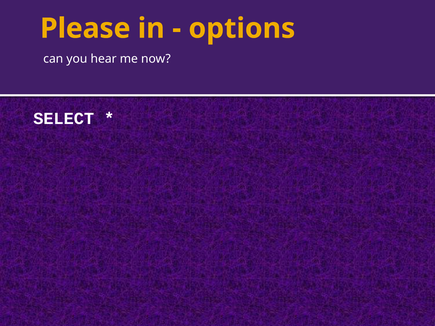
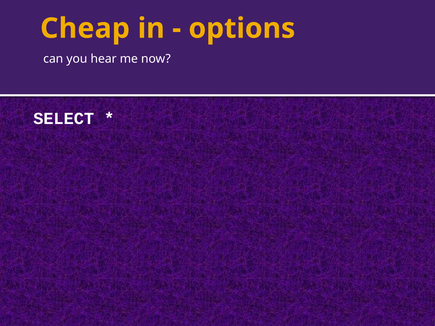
Please: Please -> Cheap
